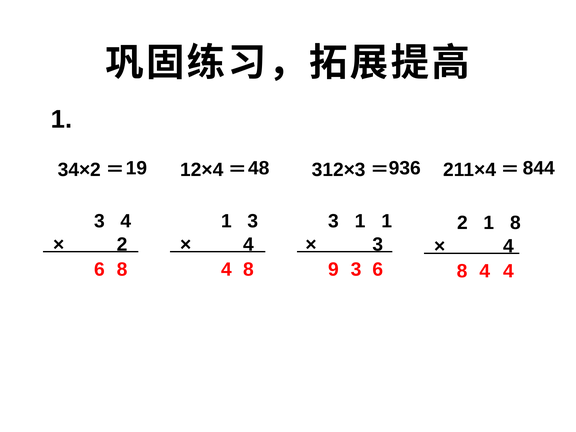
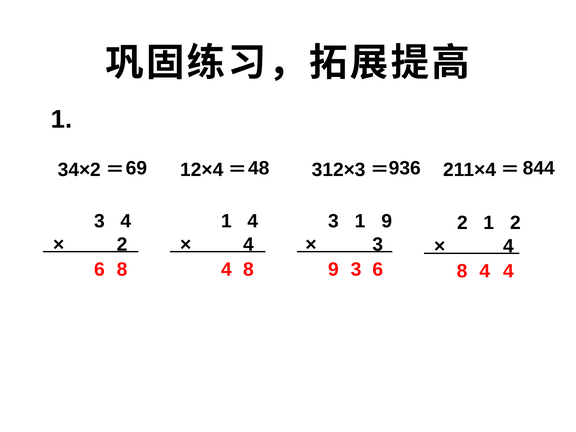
19: 19 -> 69
3 at (253, 221): 3 -> 4
1 1: 1 -> 9
1 8: 8 -> 2
